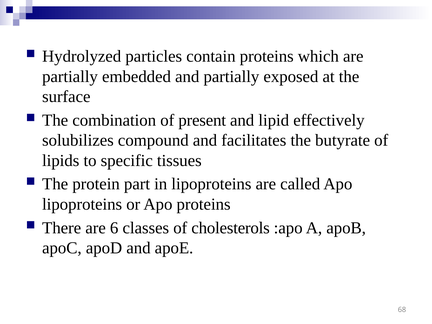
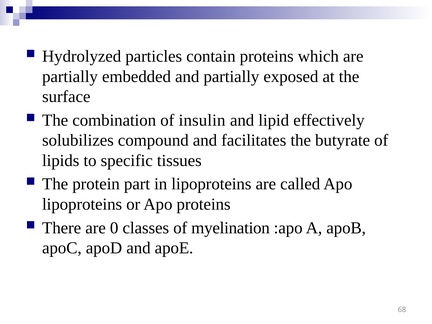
present: present -> insulin
6: 6 -> 0
cholesterols: cholesterols -> myelination
